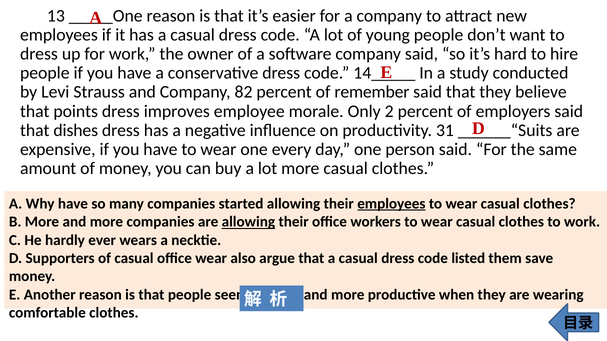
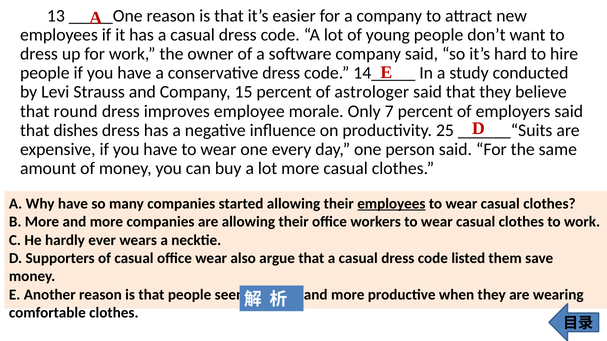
82: 82 -> 15
remember: remember -> astrologer
points: points -> round
2: 2 -> 7
31: 31 -> 25
allowing at (248, 222) underline: present -> none
